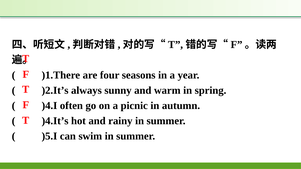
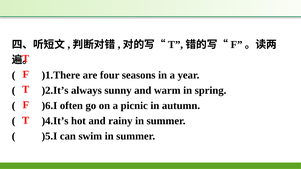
)4.I: )4.I -> )6.I
